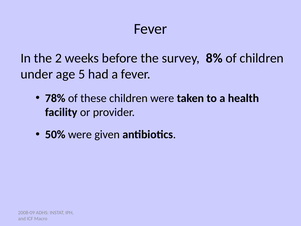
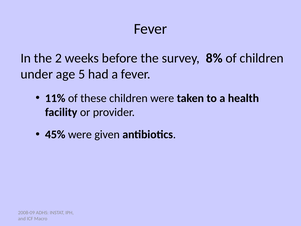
78%: 78% -> 11%
50%: 50% -> 45%
